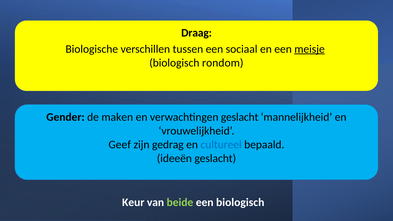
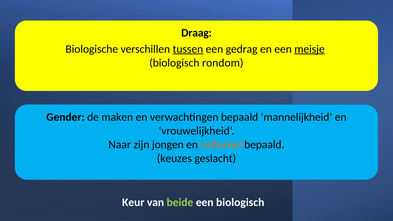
tussen underline: none -> present
sociaal: sociaal -> gedrag
verwachtingen geslacht: geslacht -> bepaald
Geef: Geef -> Naar
gedrag: gedrag -> jongen
cultureel colour: blue -> orange
ideeën: ideeën -> keuzes
